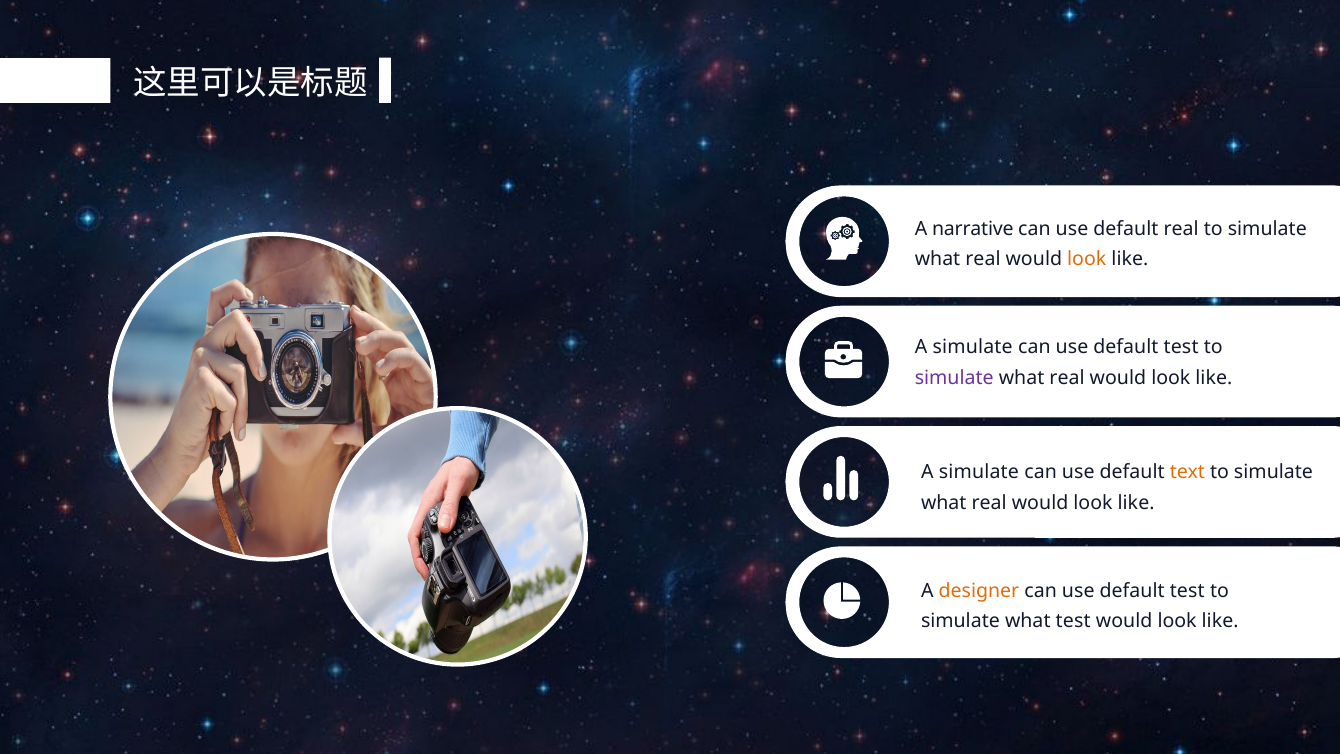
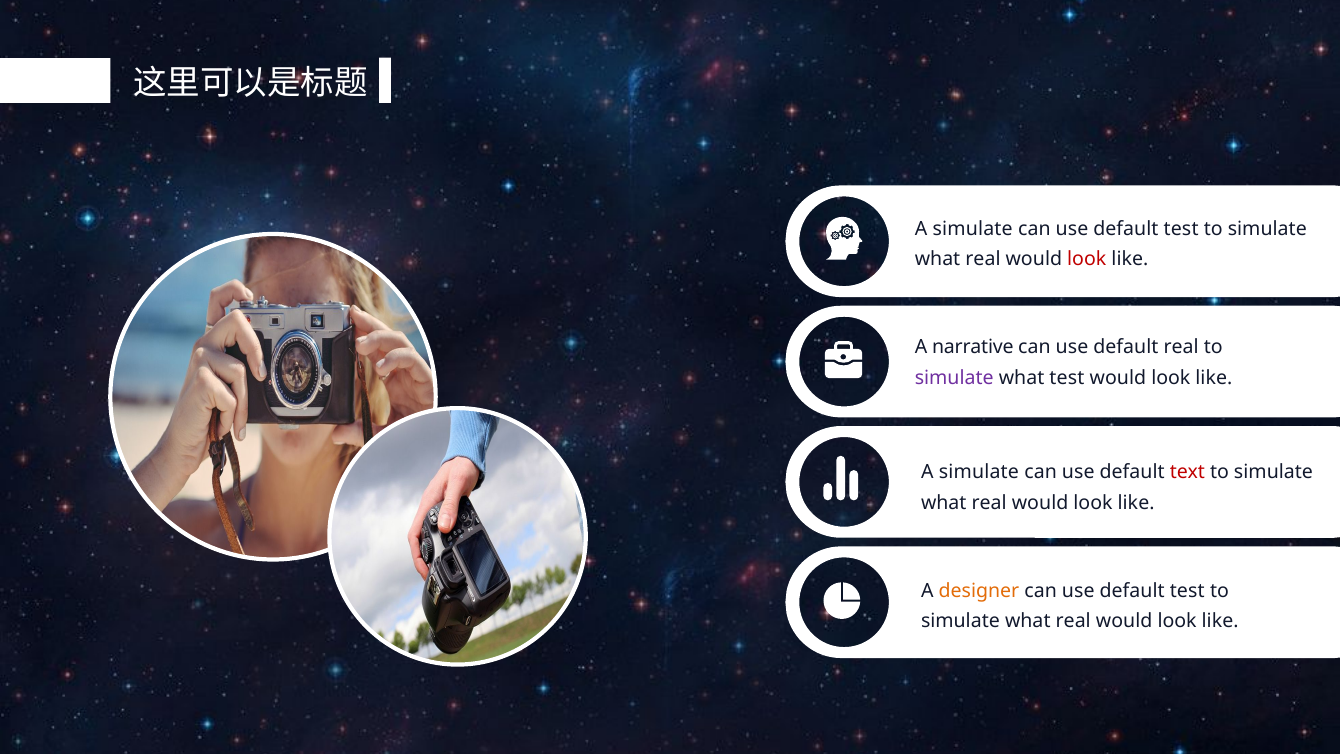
narrative at (973, 229): narrative -> simulate
real at (1181, 229): real -> test
look at (1087, 259) colour: orange -> red
simulate at (973, 347): simulate -> narrative
test at (1181, 347): test -> real
real at (1067, 378): real -> test
text colour: orange -> red
test at (1073, 621): test -> real
